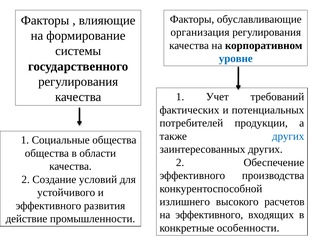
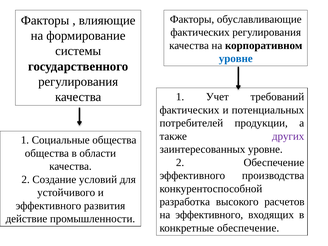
организация at (200, 32): организация -> фактических
других at (288, 136) colour: blue -> purple
заинтересованных других: других -> уровне
излишнего: излишнего -> разработка
конкретные особенности: особенности -> обеспечение
